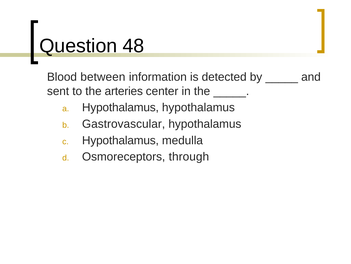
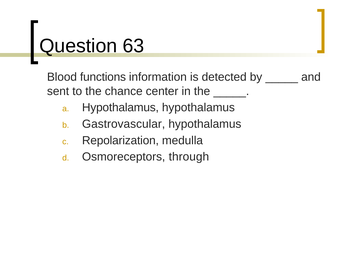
48: 48 -> 63
between: between -> functions
arteries: arteries -> chance
Hypothalamus at (120, 140): Hypothalamus -> Repolarization
